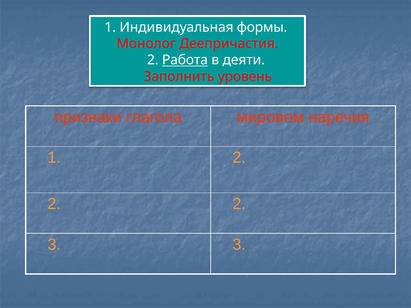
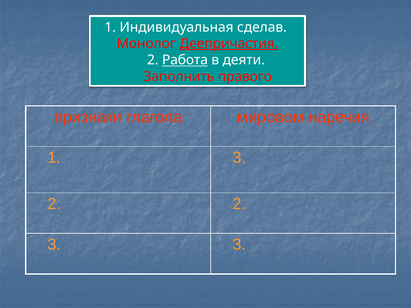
формы: формы -> сделав
Деепричастия underline: none -> present
уровень: уровень -> правого
1 2: 2 -> 3
